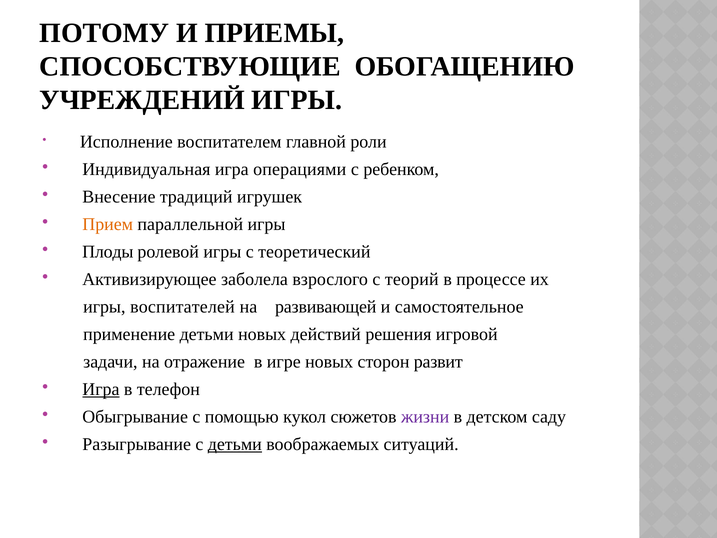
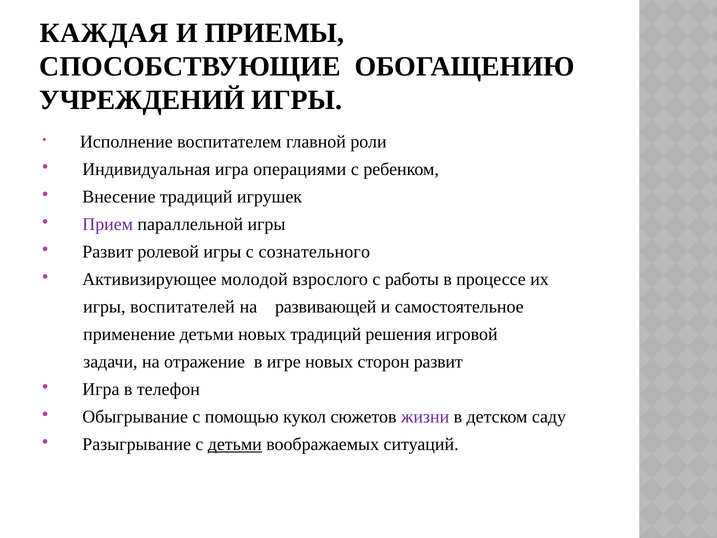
ПОТОМУ: ПОТОМУ -> КАЖДАЯ
Прием colour: orange -> purple
Плоды at (108, 252): Плоды -> Развит
теоретический: теоретический -> сознательного
заболела: заболела -> молодой
теорий: теорий -> работы
новых действий: действий -> традиций
Игра at (101, 389) underline: present -> none
